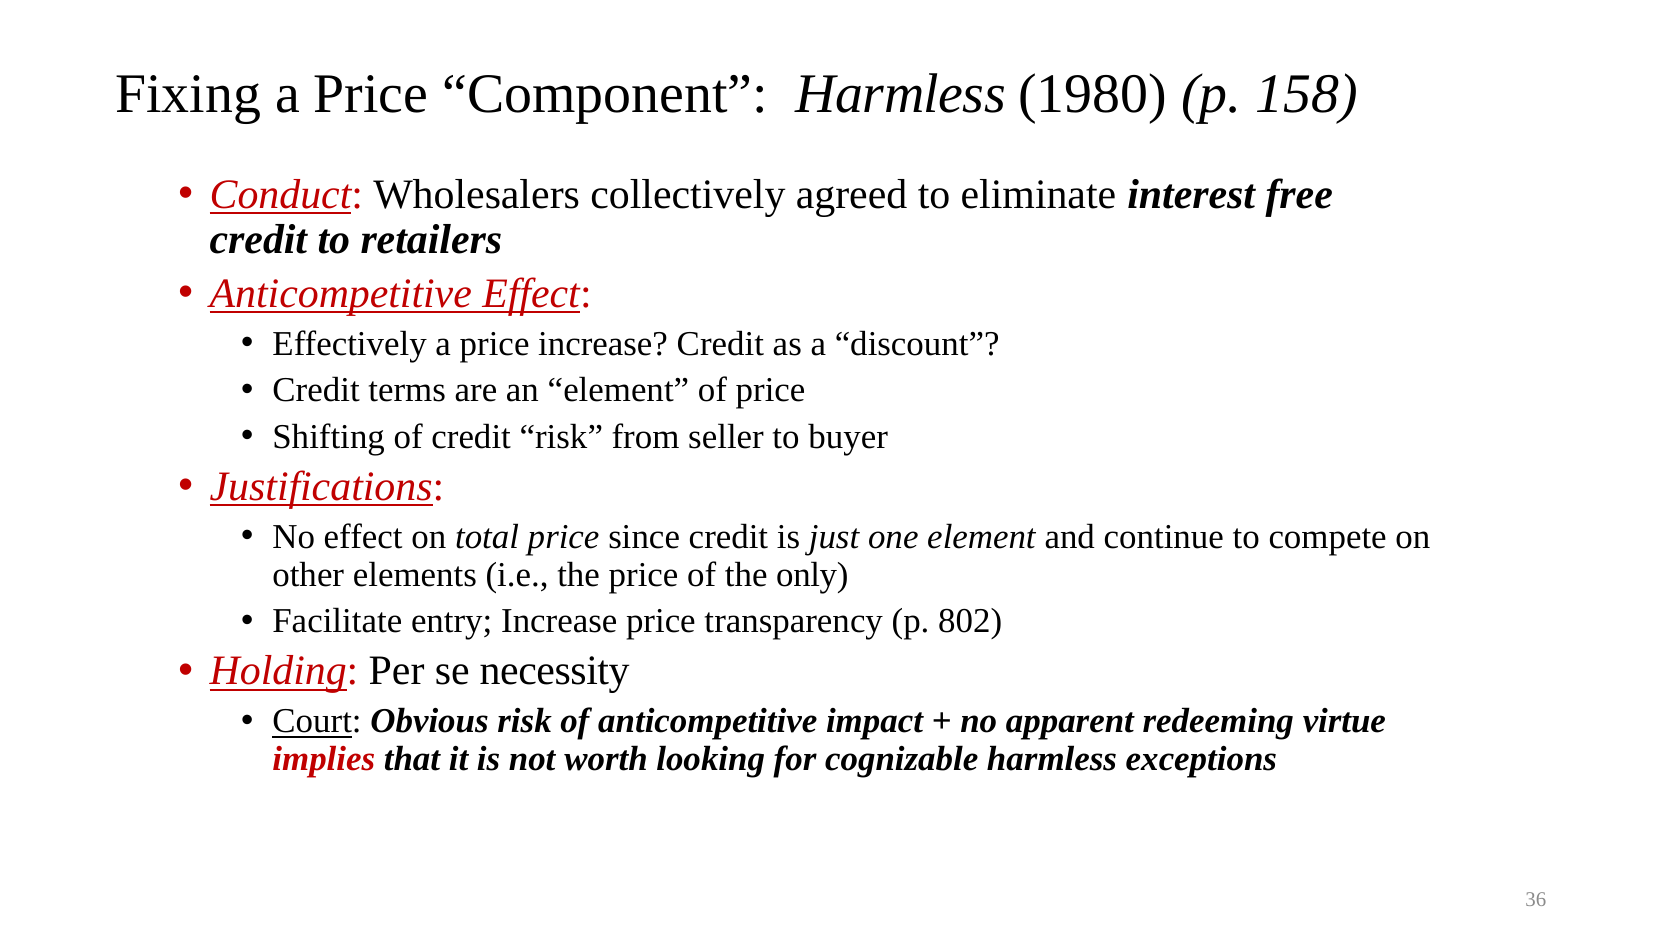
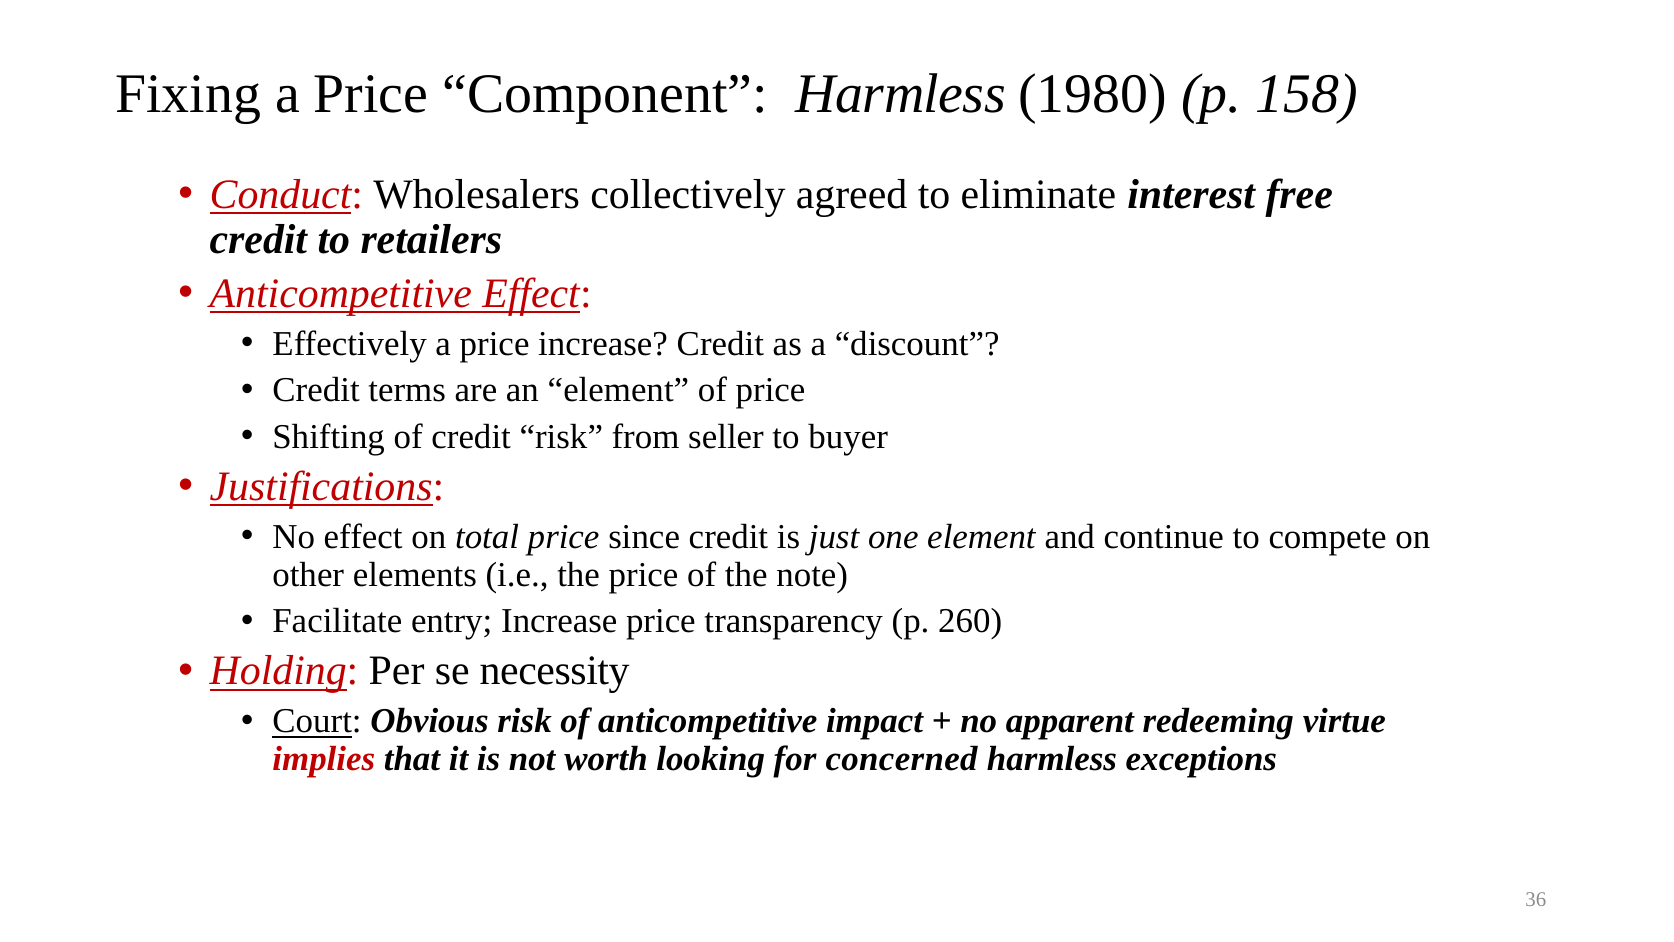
only: only -> note
802: 802 -> 260
cognizable: cognizable -> concerned
